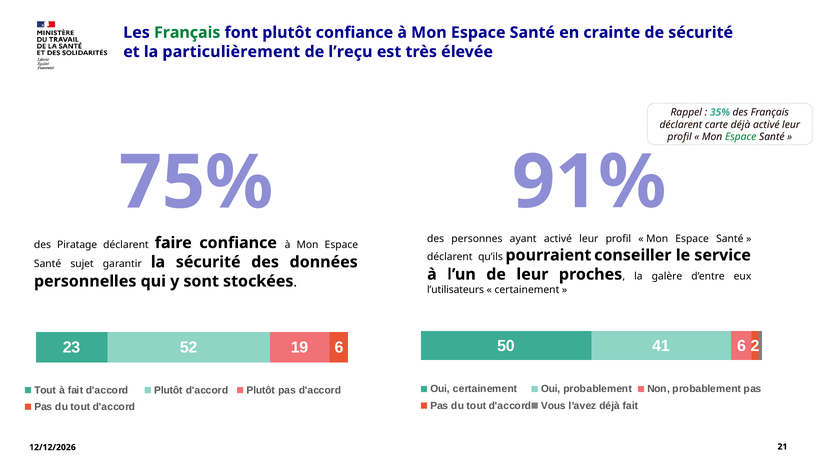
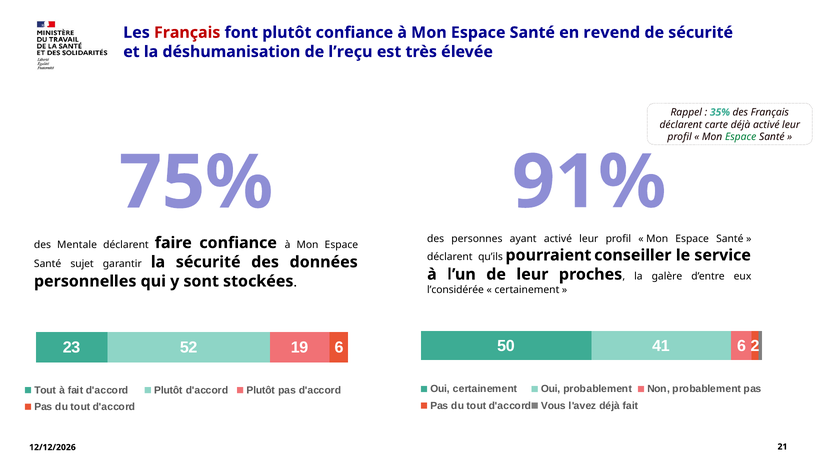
Français at (187, 33) colour: green -> red
crainte: crainte -> revend
particulièrement: particulièrement -> déshumanisation
Piratage: Piratage -> Mentale
l’utilisateurs: l’utilisateurs -> l’considérée
